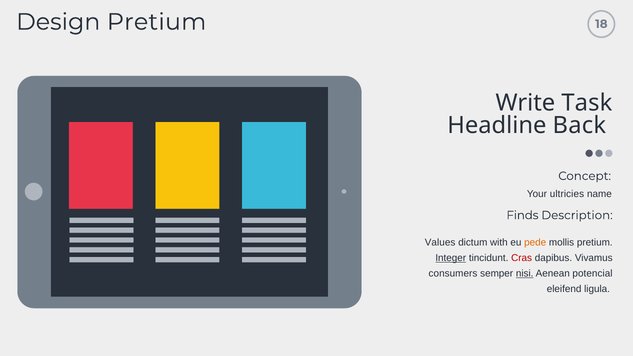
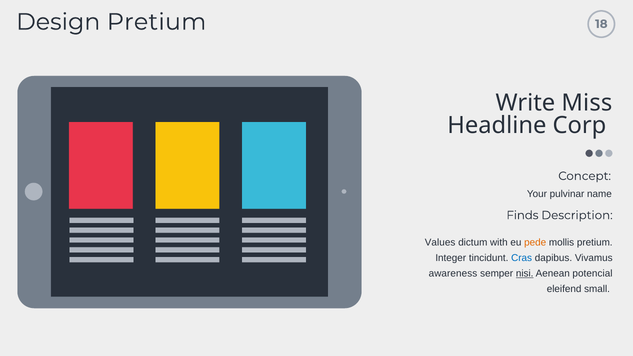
Task: Task -> Miss
Back: Back -> Corp
ultricies: ultricies -> pulvinar
Integer underline: present -> none
Cras colour: red -> blue
consumers: consumers -> awareness
ligula: ligula -> small
